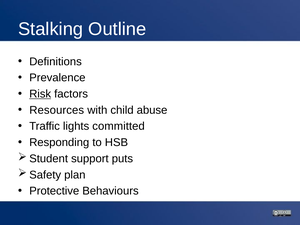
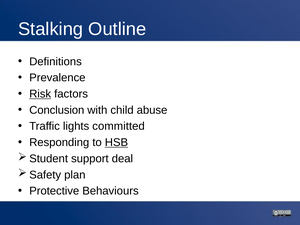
Resources: Resources -> Conclusion
HSB underline: none -> present
puts: puts -> deal
